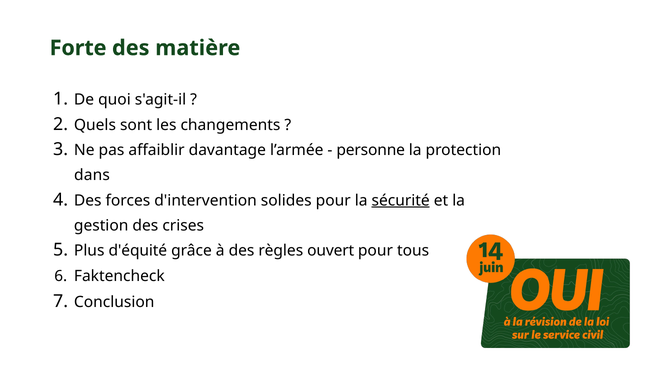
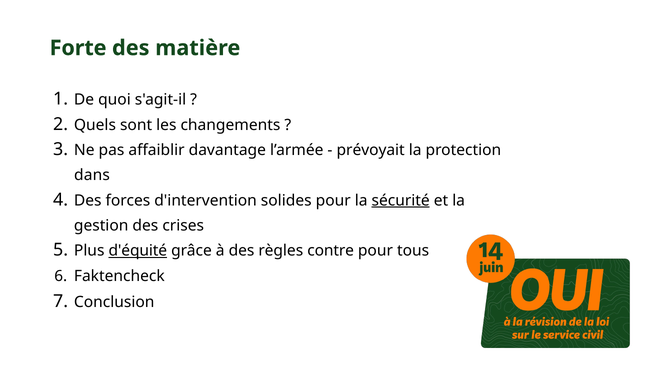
personne: personne -> prévoyait
d'équité underline: none -> present
ouvert: ouvert -> contre
